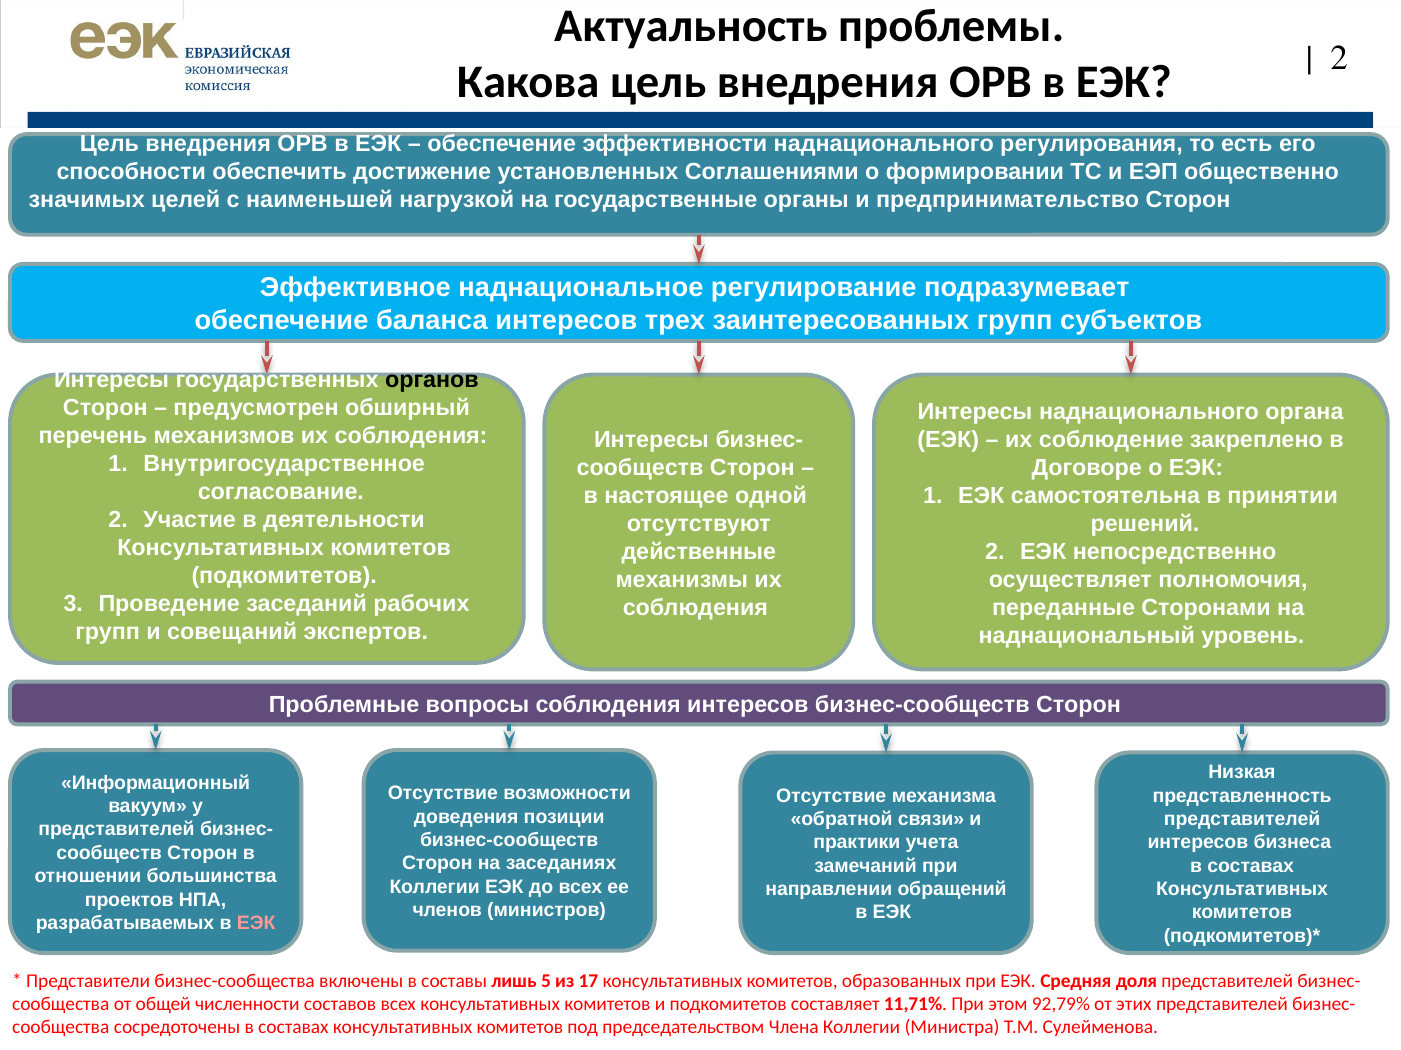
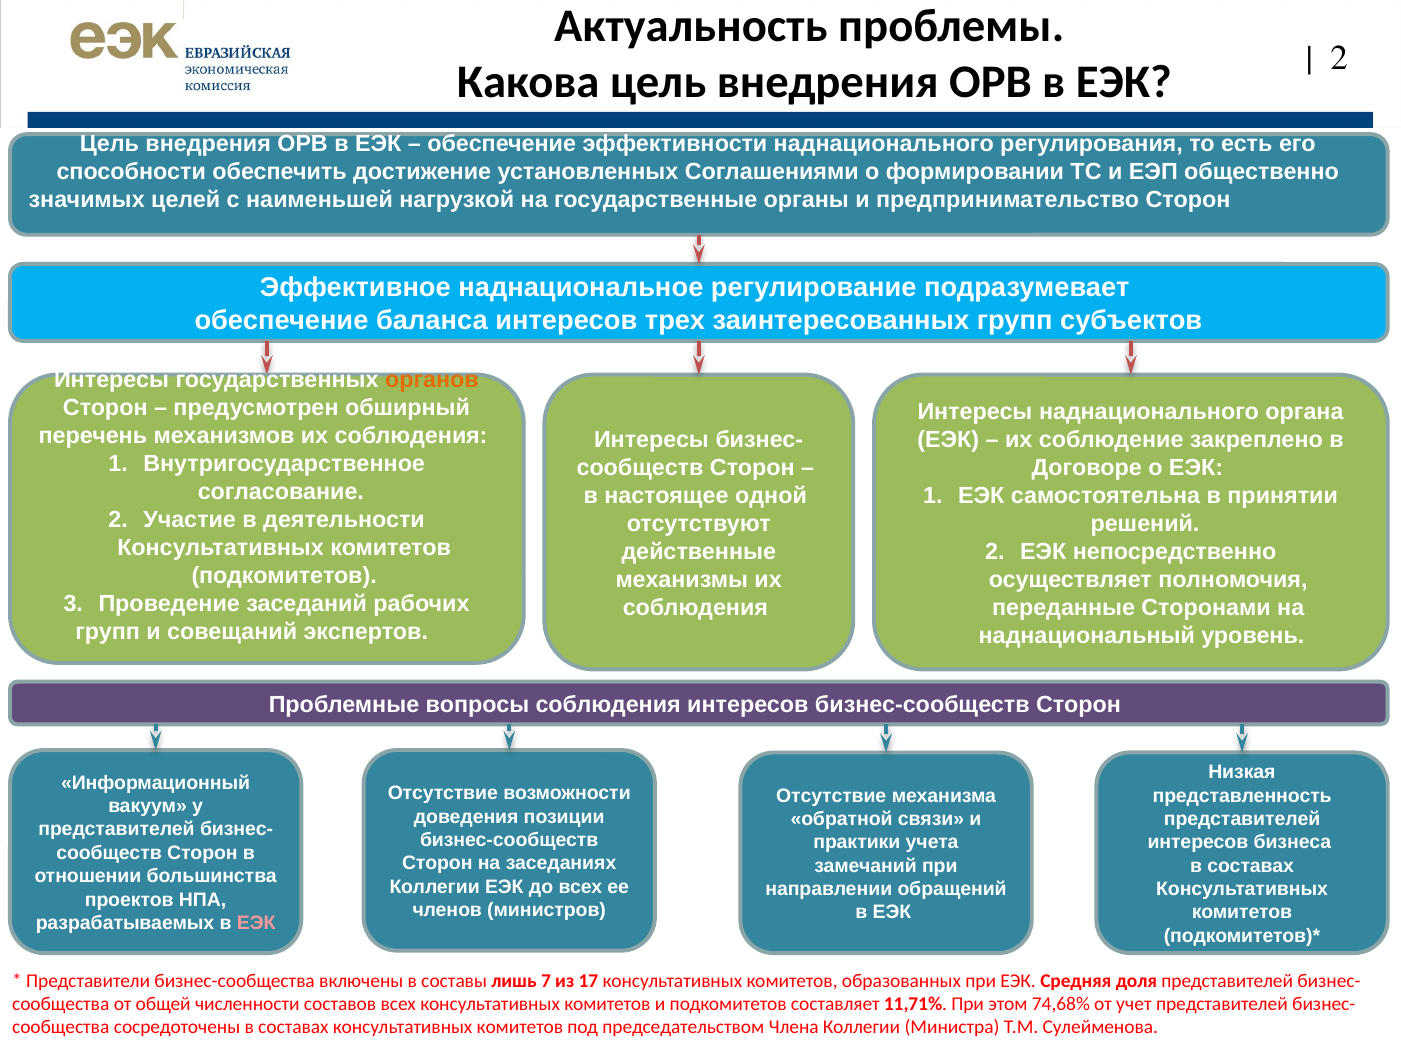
органов colour: black -> orange
5: 5 -> 7
92,79%: 92,79% -> 74,68%
этих: этих -> учет
